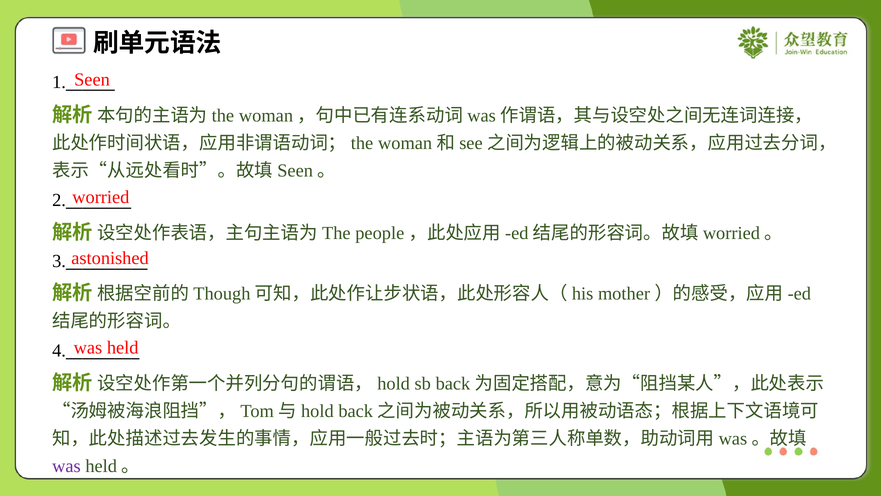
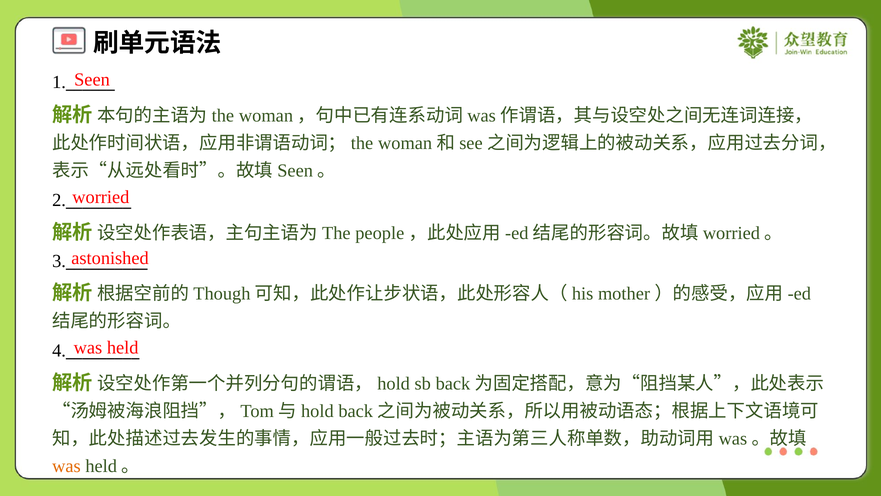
was at (66, 466) colour: purple -> orange
